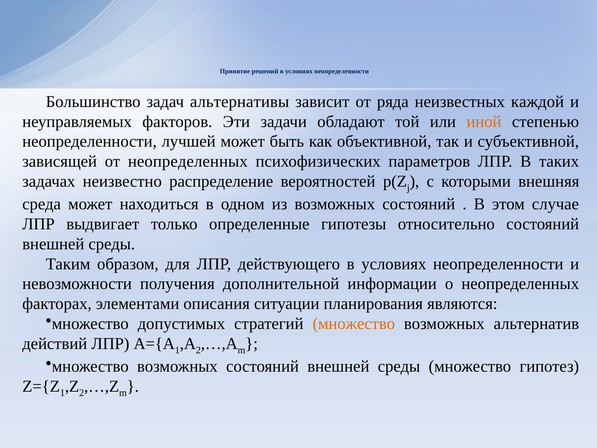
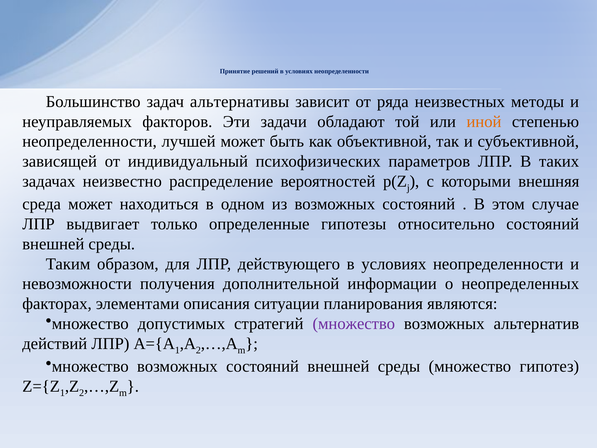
каждой: каждой -> методы
от неопределенных: неопределенных -> индивидуальный
множество at (354, 324) colour: orange -> purple
